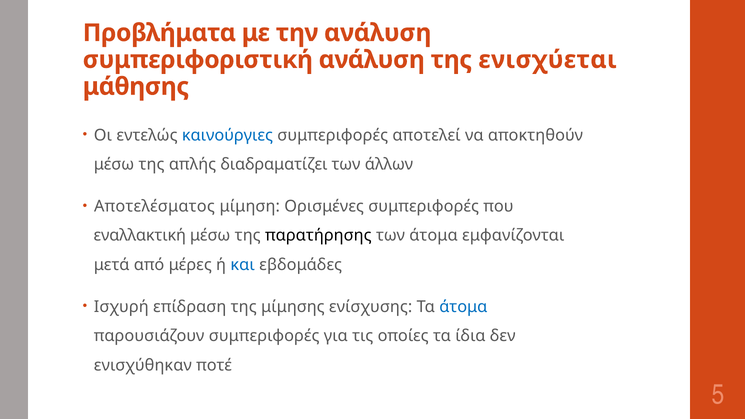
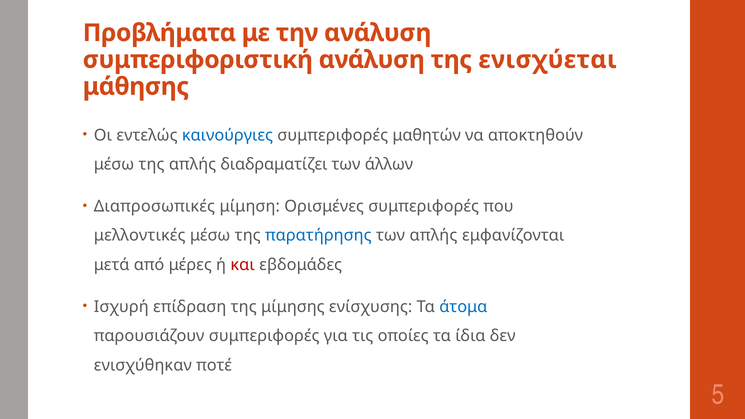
αποτελεί: αποτελεί -> μαθητών
Αποτελέσματος: Αποτελέσματος -> Διαπροσωπικές
εναλλακτική: εναλλακτική -> μελλοντικές
παρατήρησης colour: black -> blue
των άτομα: άτομα -> απλής
και colour: blue -> red
